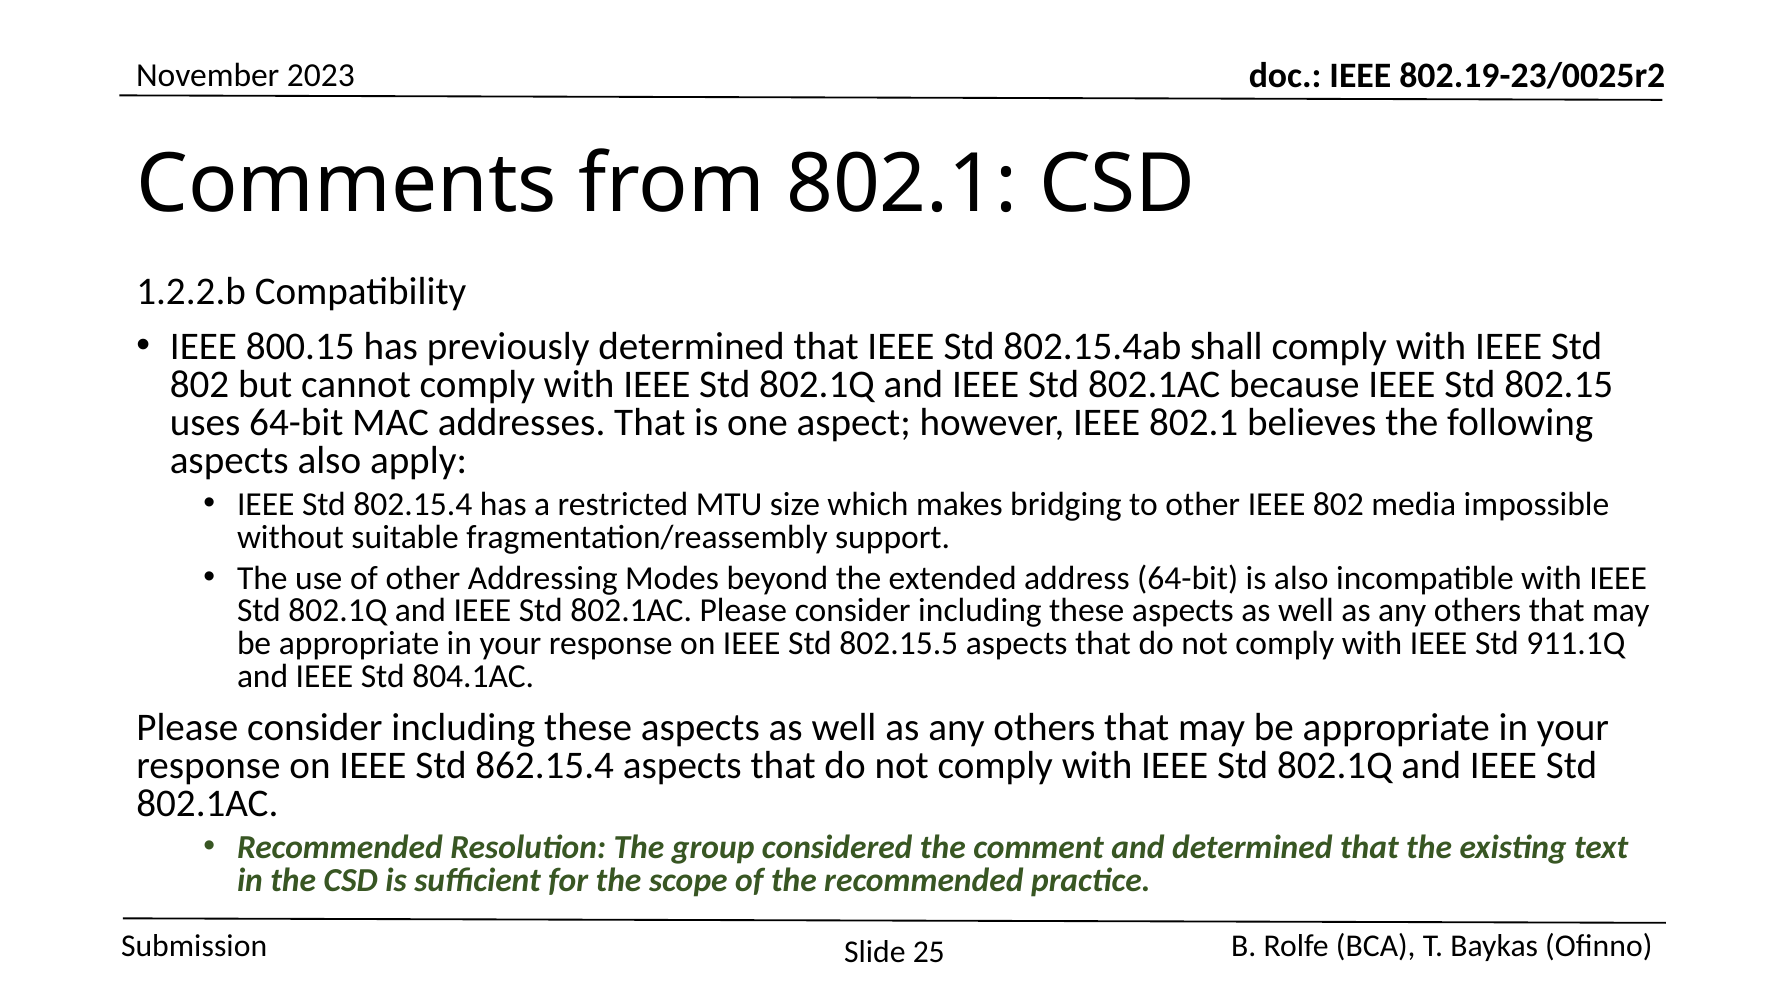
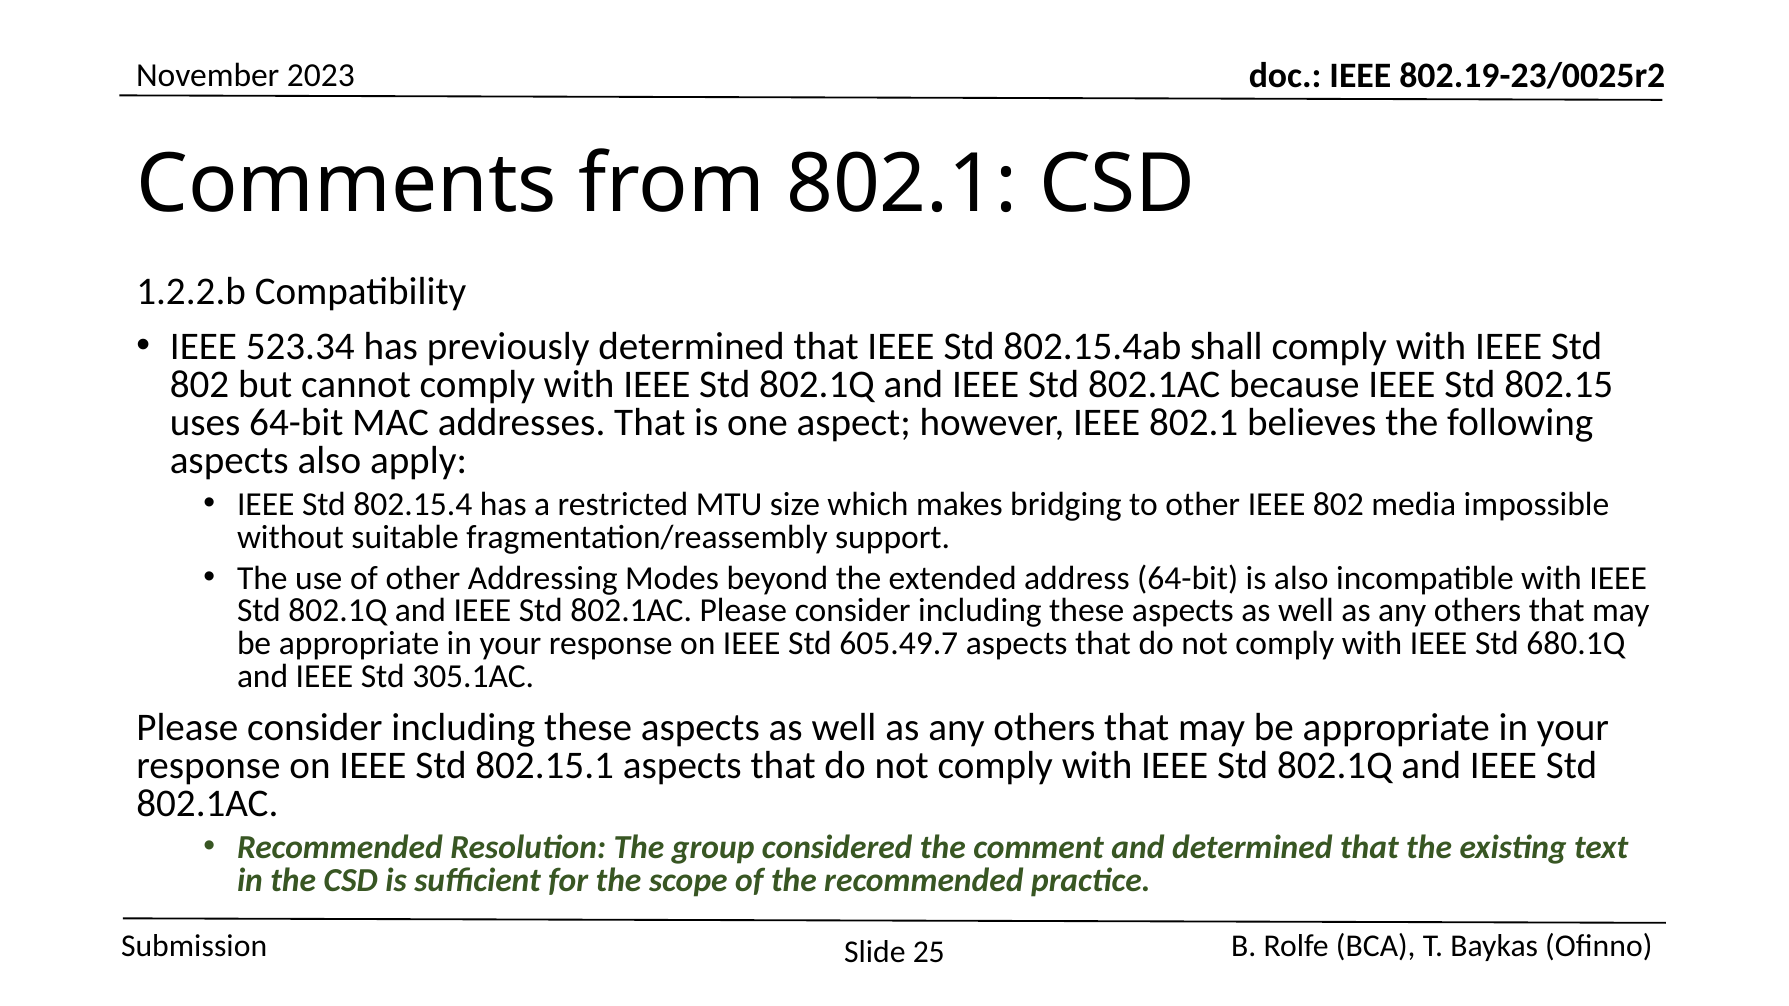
800.15: 800.15 -> 523.34
802.15.5: 802.15.5 -> 605.49.7
911.1Q: 911.1Q -> 680.1Q
804.1AC: 804.1AC -> 305.1AC
862.15.4: 862.15.4 -> 802.15.1
